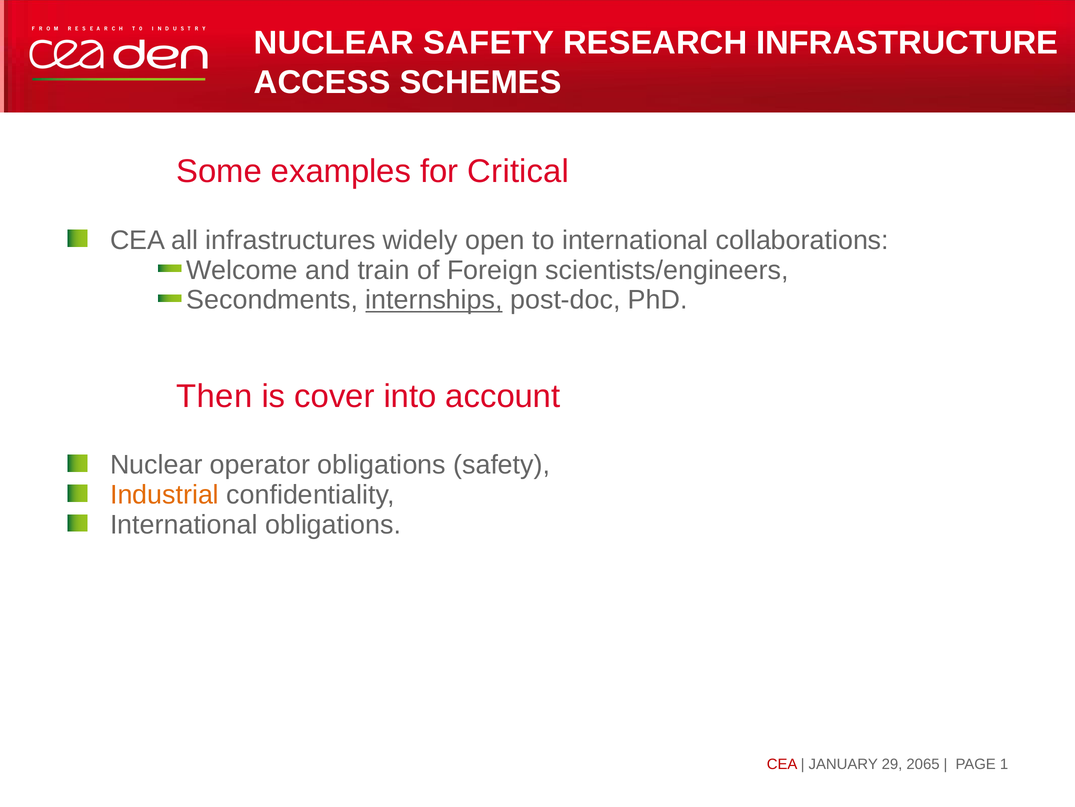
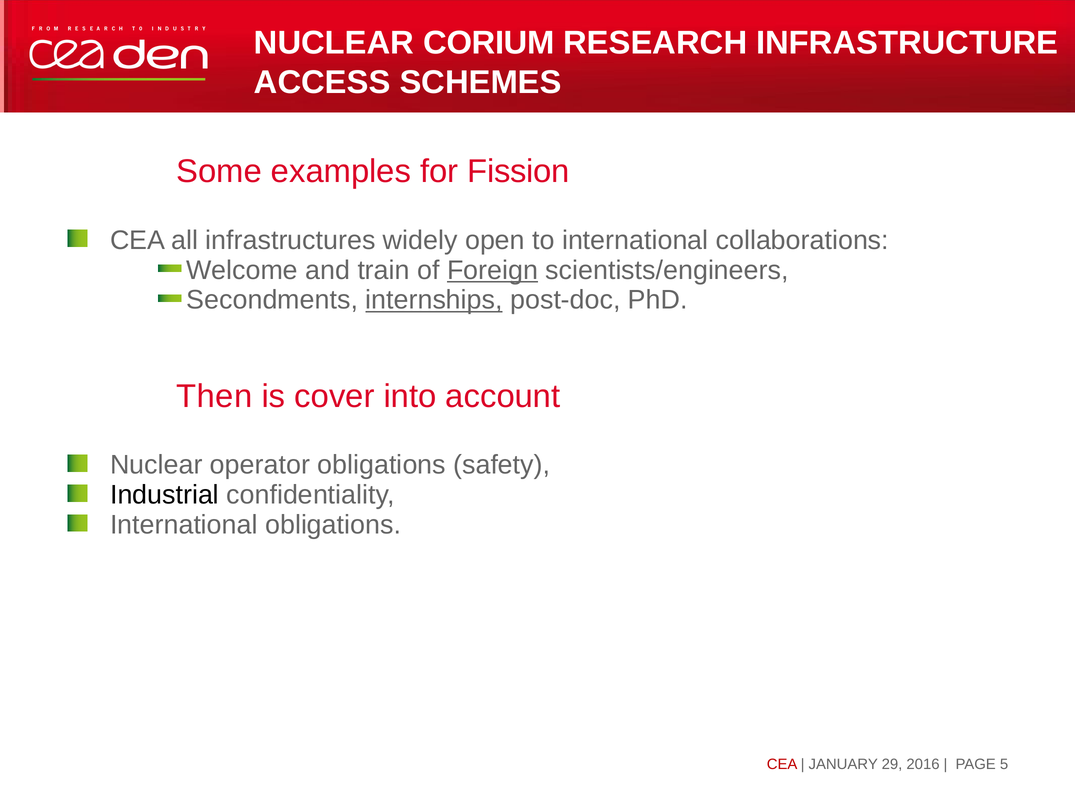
NUCLEAR SAFETY: SAFETY -> CORIUM
Critical: Critical -> Fission
Foreign underline: none -> present
Industrial colour: orange -> black
1: 1 -> 5
2065: 2065 -> 2016
